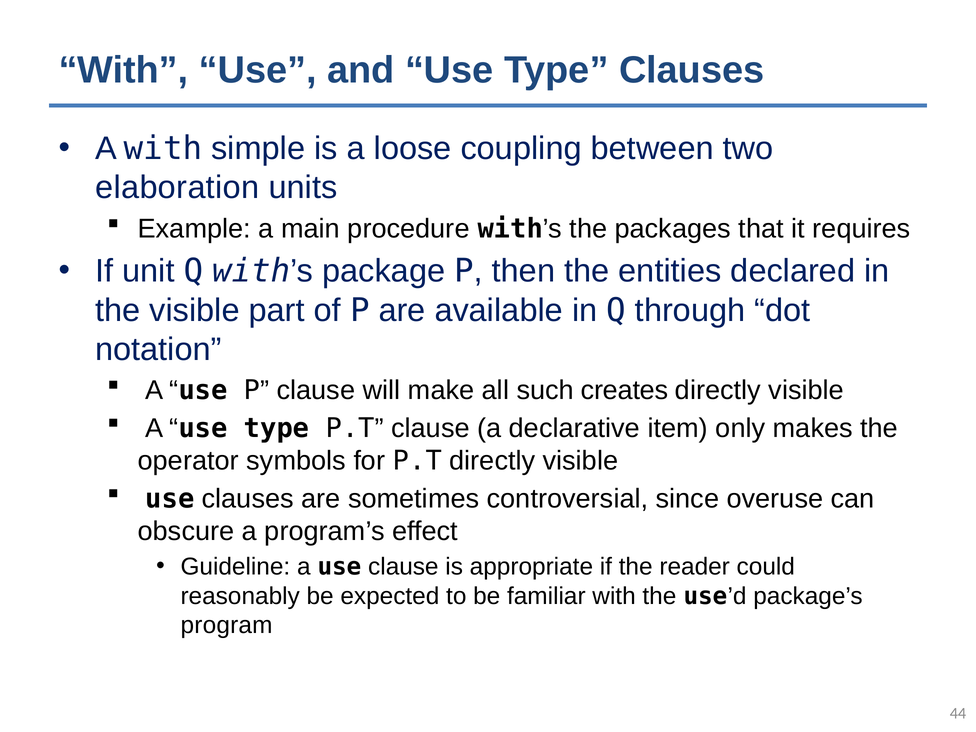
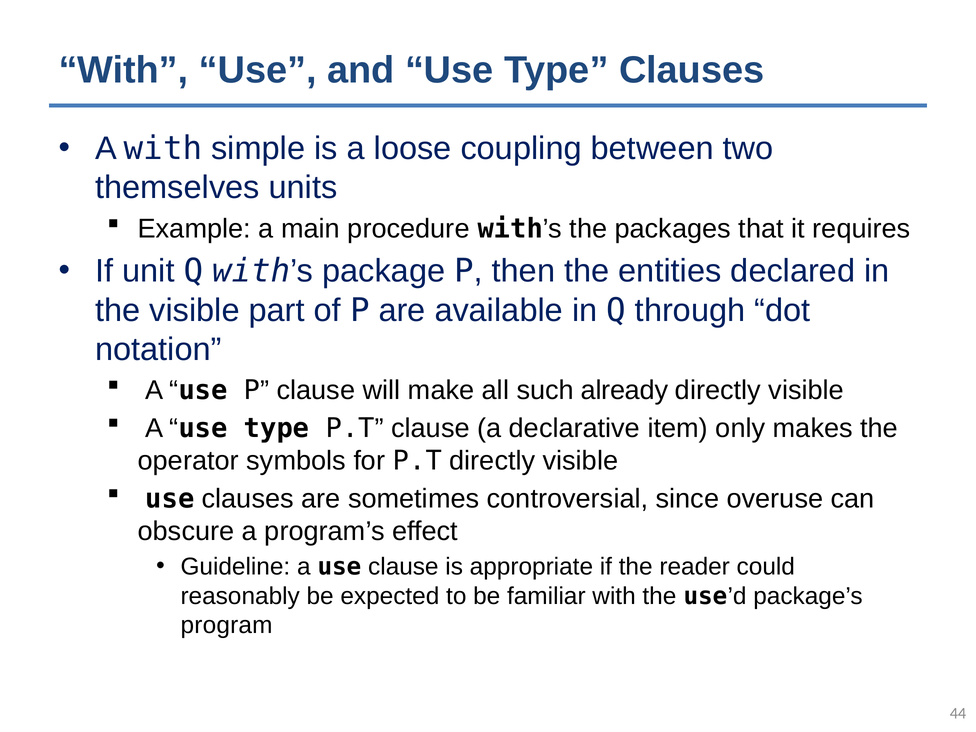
elaboration: elaboration -> themselves
creates: creates -> already
